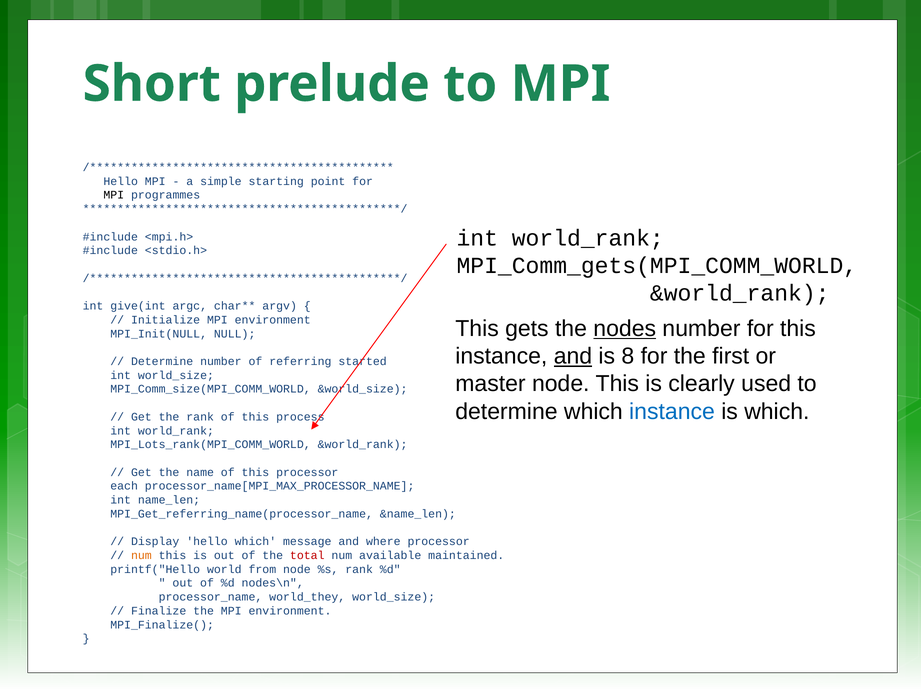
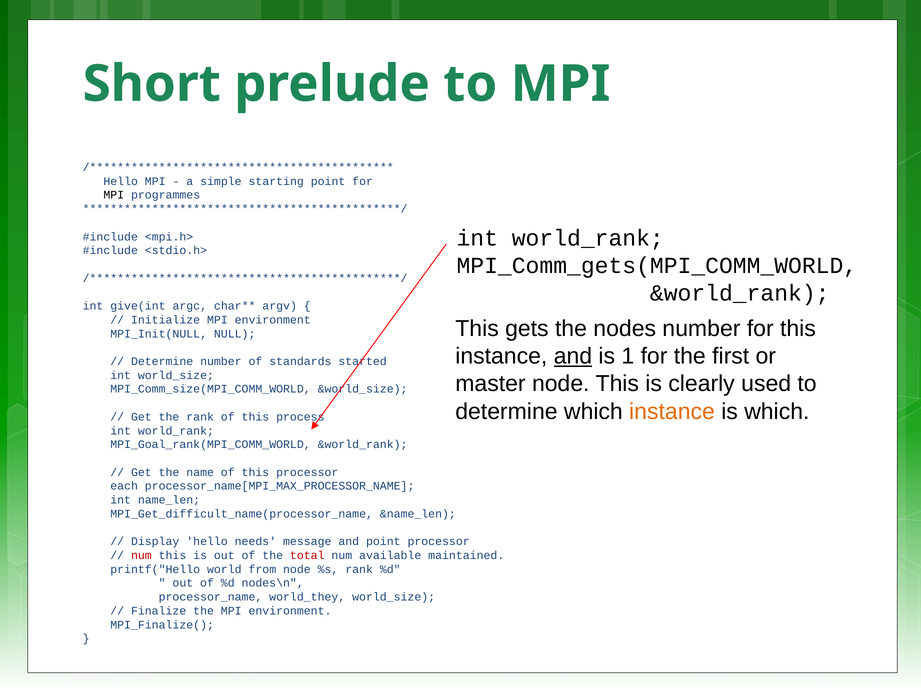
nodes underline: present -> none
8: 8 -> 1
referring: referring -> standards
instance at (672, 411) colour: blue -> orange
MPI_Lots_rank(MPI_COMM_WORLD: MPI_Lots_rank(MPI_COMM_WORLD -> MPI_Goal_rank(MPI_COMM_WORLD
MPI_Get_referring_name(processor_name: MPI_Get_referring_name(processor_name -> MPI_Get_difficult_name(processor_name
hello which: which -> needs
and where: where -> point
num at (141, 555) colour: orange -> red
